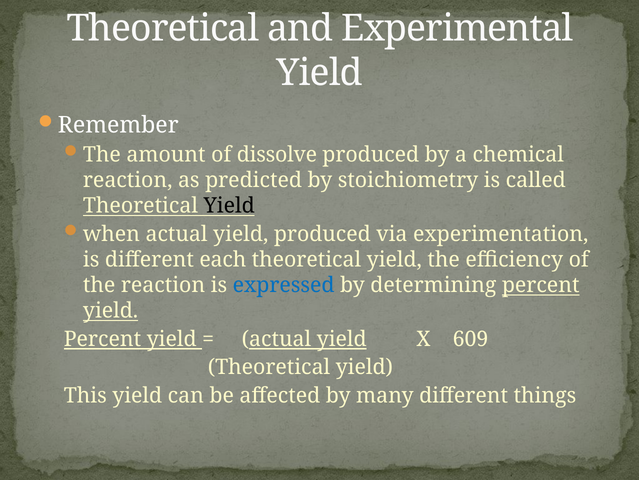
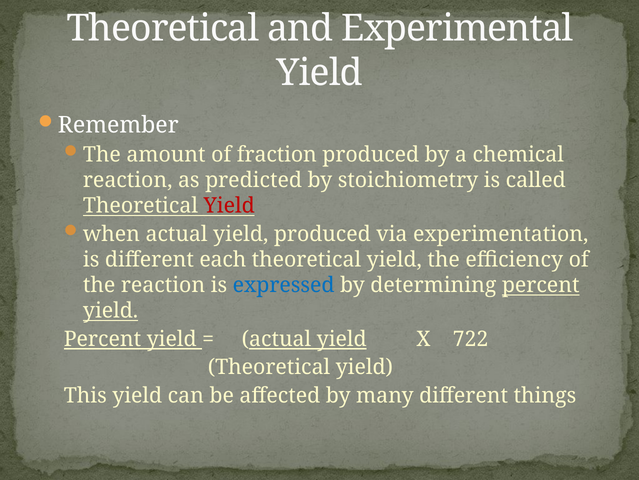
dissolve: dissolve -> fraction
Yield at (229, 205) colour: black -> red
609: 609 -> 722
